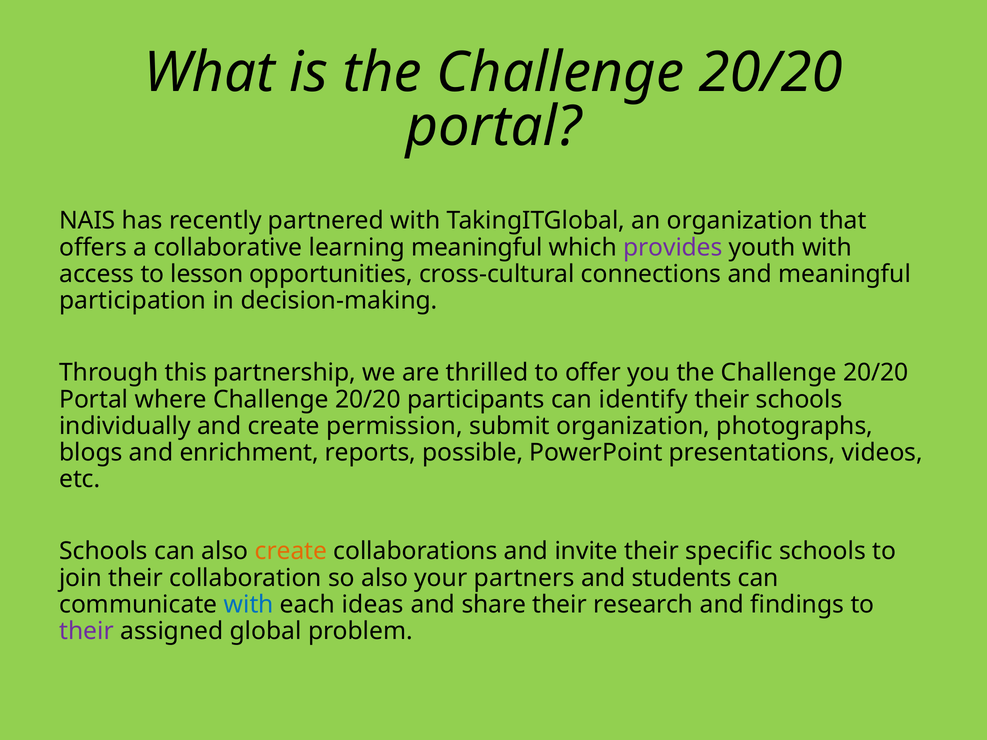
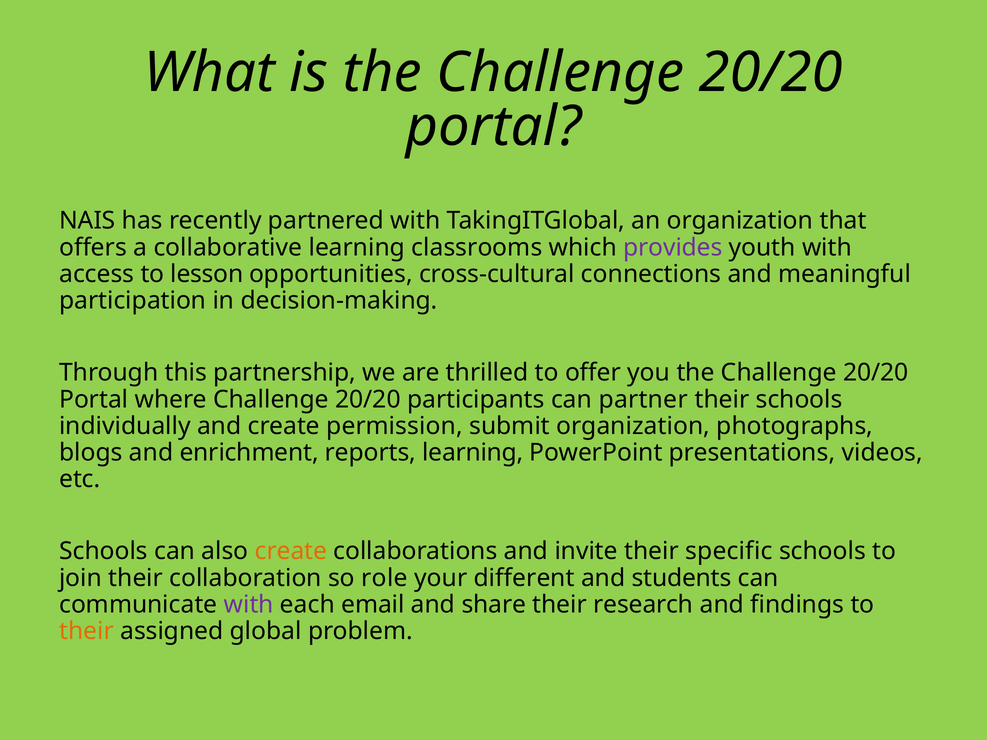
learning meaningful: meaningful -> classrooms
identify: identify -> partner
reports possible: possible -> learning
so also: also -> role
partners: partners -> different
with at (249, 605) colour: blue -> purple
ideas: ideas -> email
their at (87, 632) colour: purple -> orange
